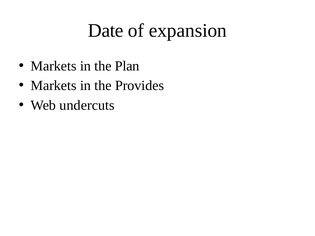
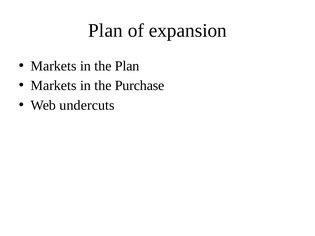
Date at (106, 30): Date -> Plan
Provides: Provides -> Purchase
